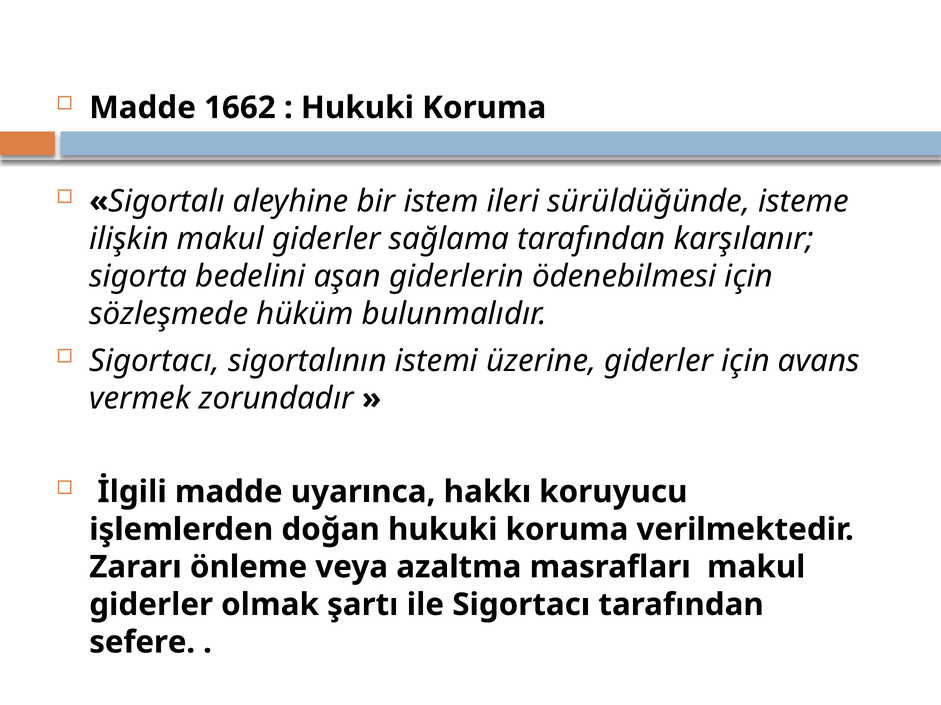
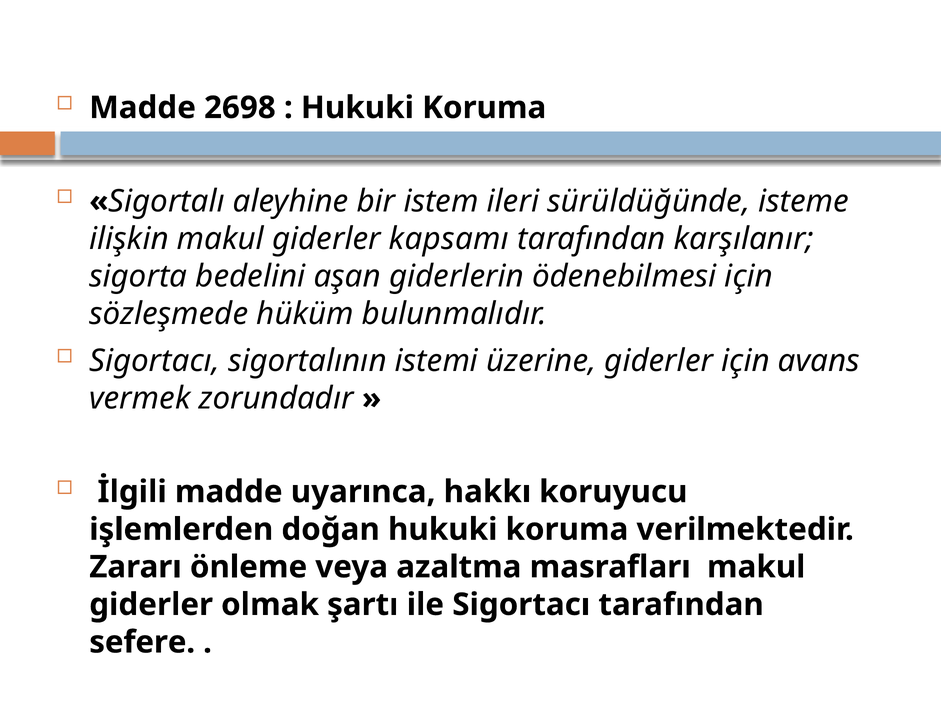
1662: 1662 -> 2698
sağlama: sağlama -> kapsamı
